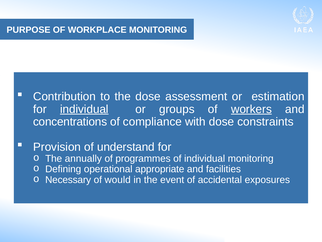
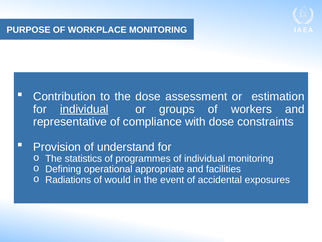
workers underline: present -> none
concentrations: concentrations -> representative
annually: annually -> statistics
Necessary: Necessary -> Radiations
